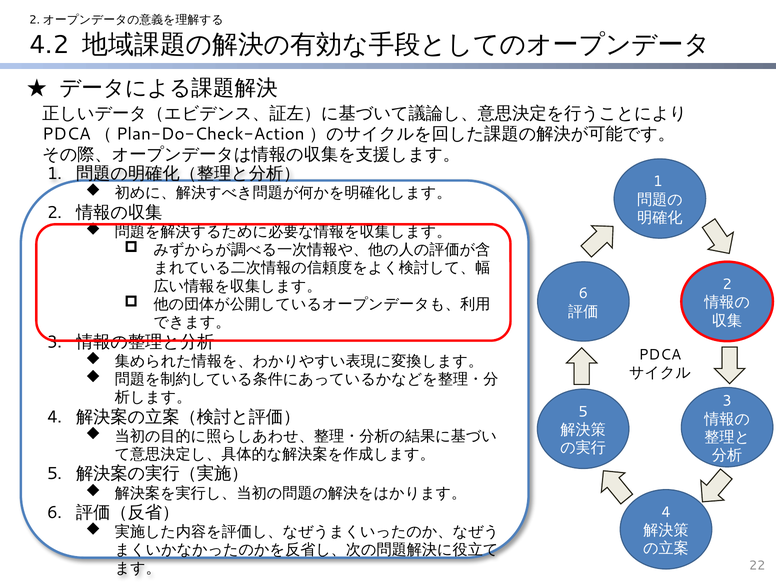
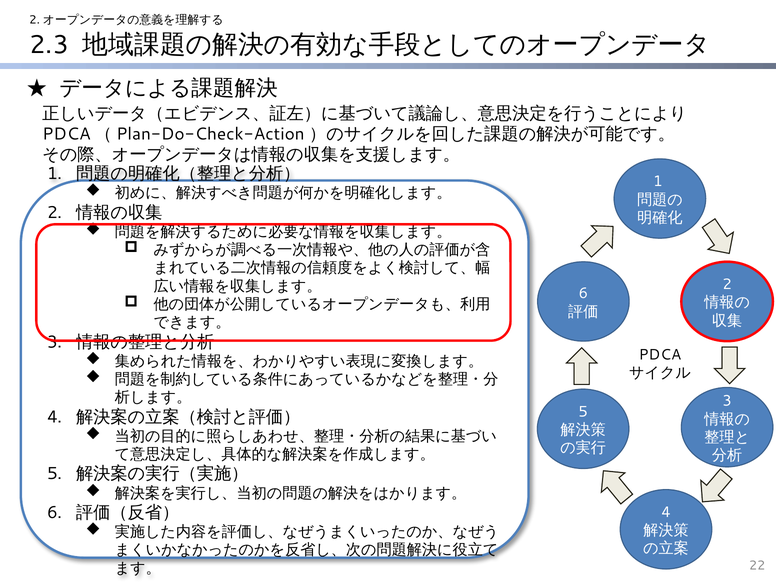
4.2: 4.2 -> 2.3
